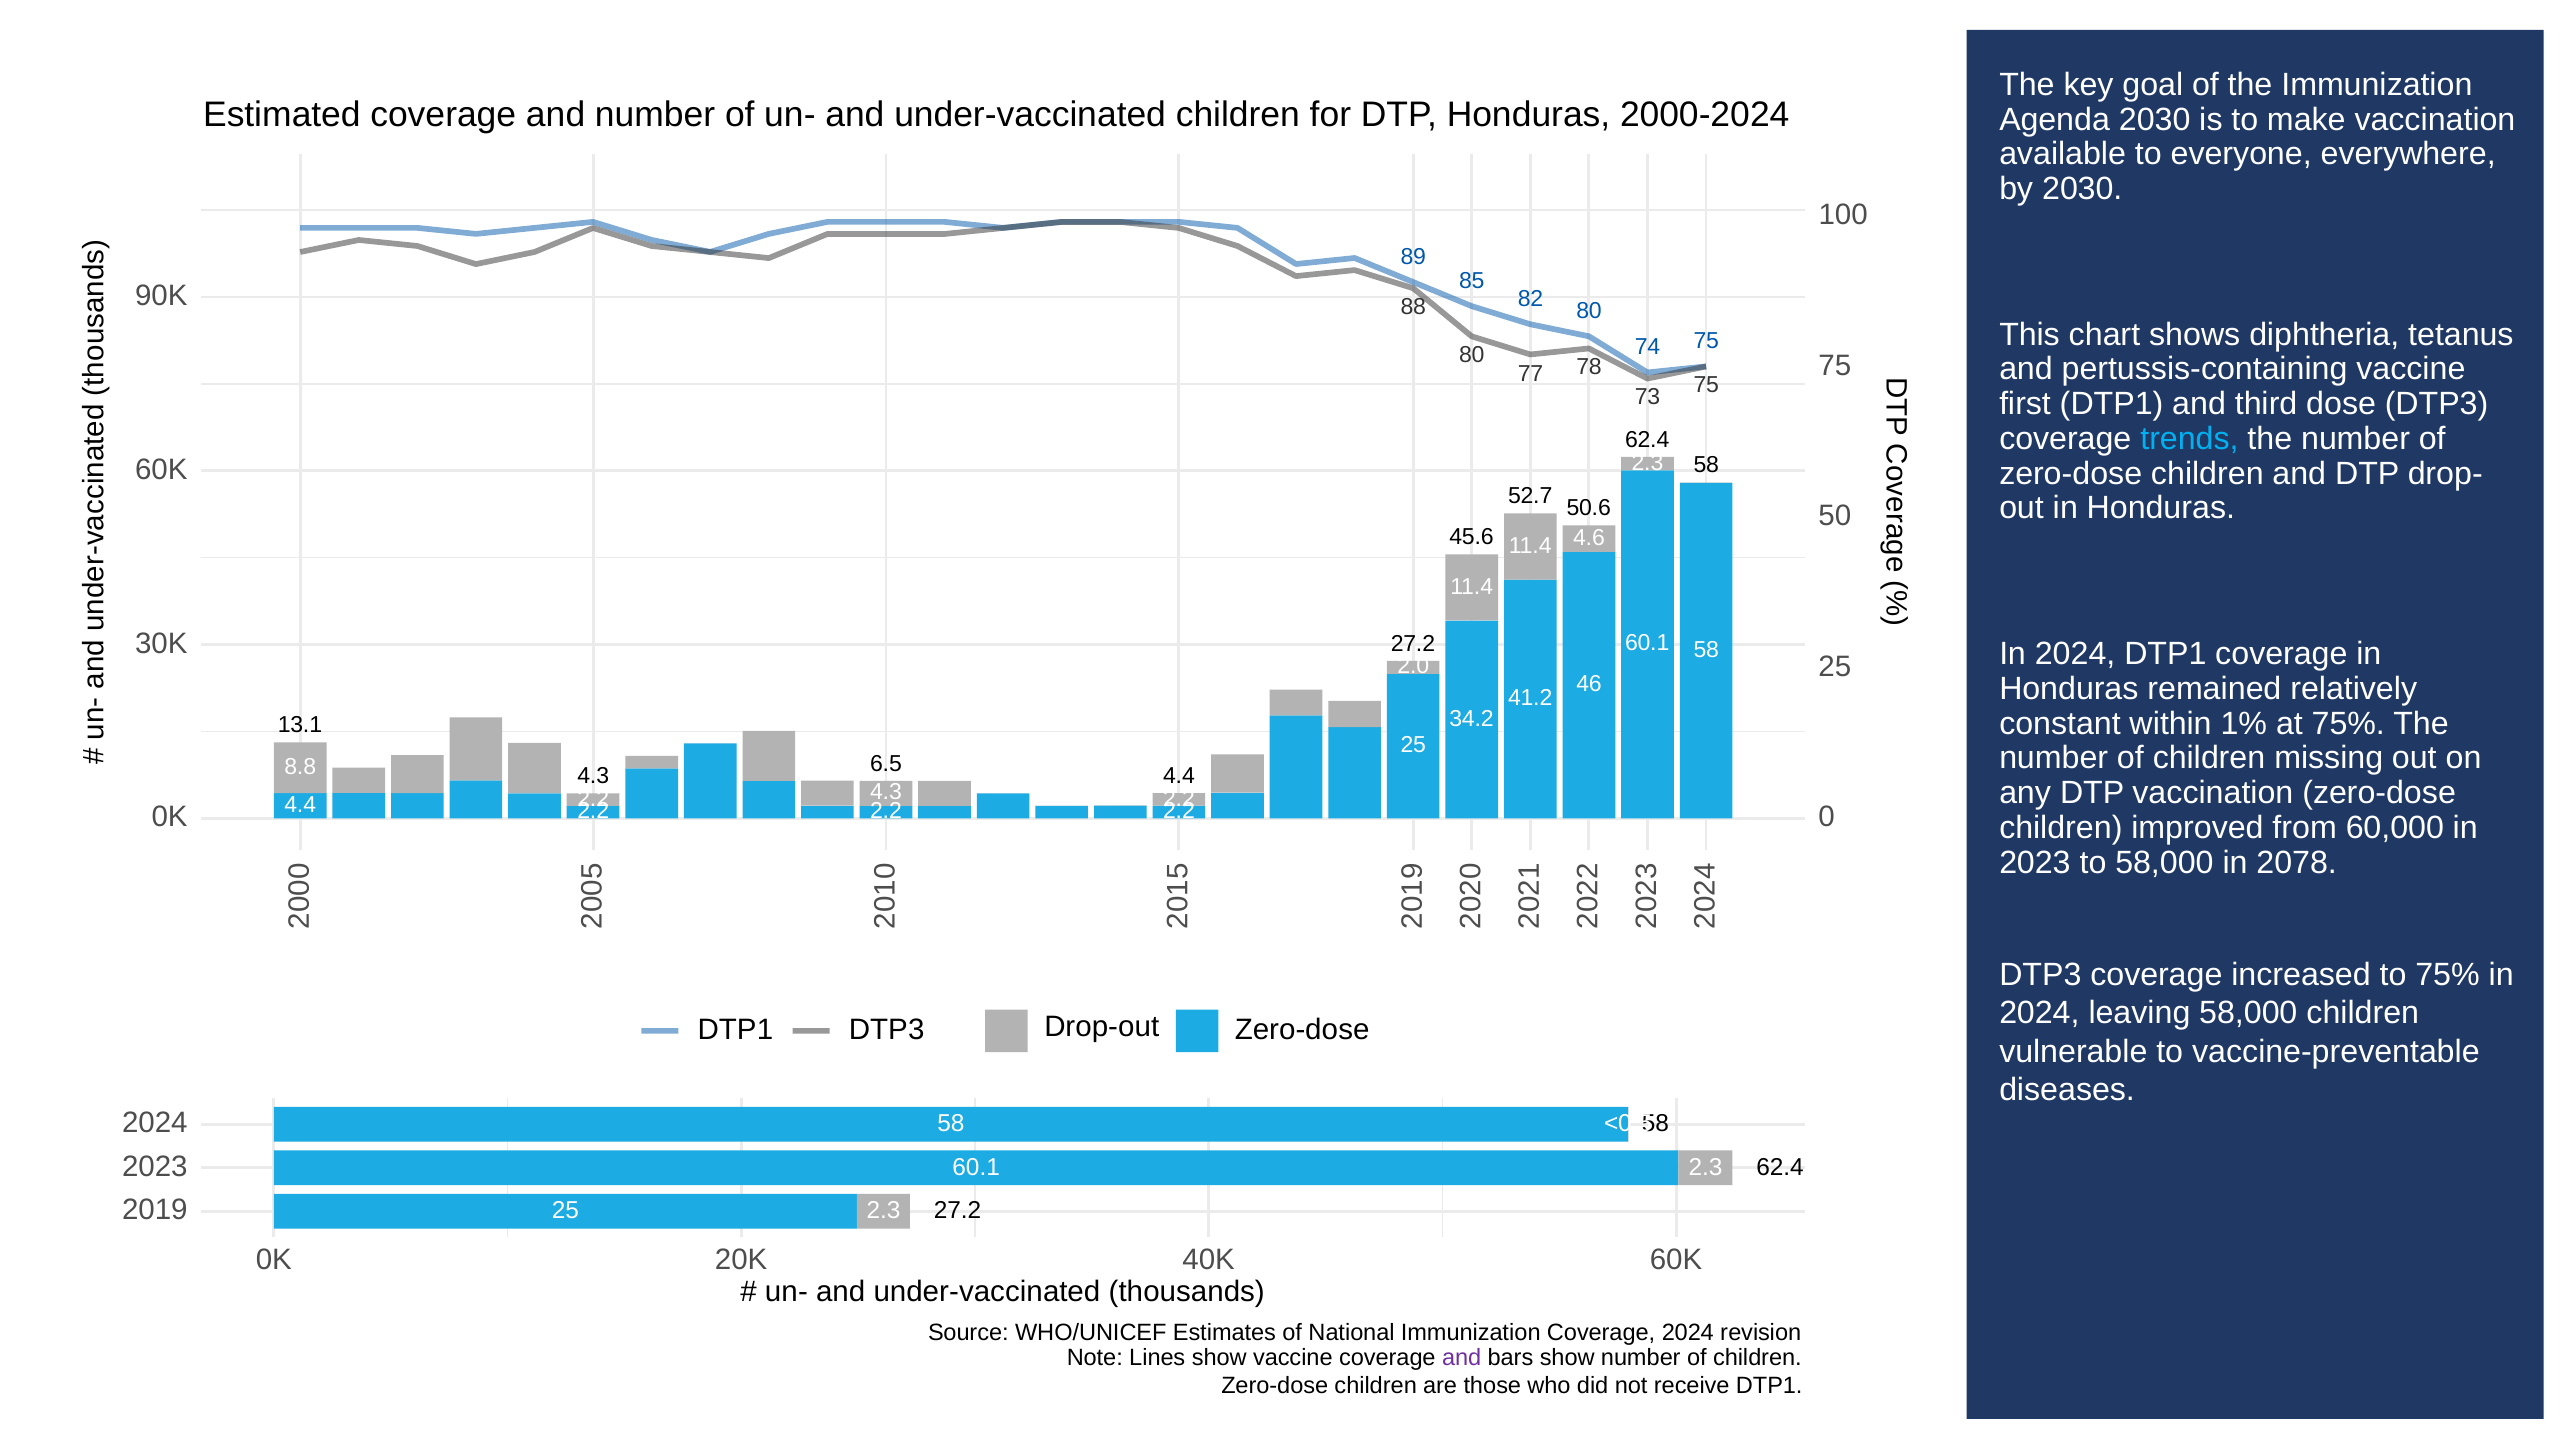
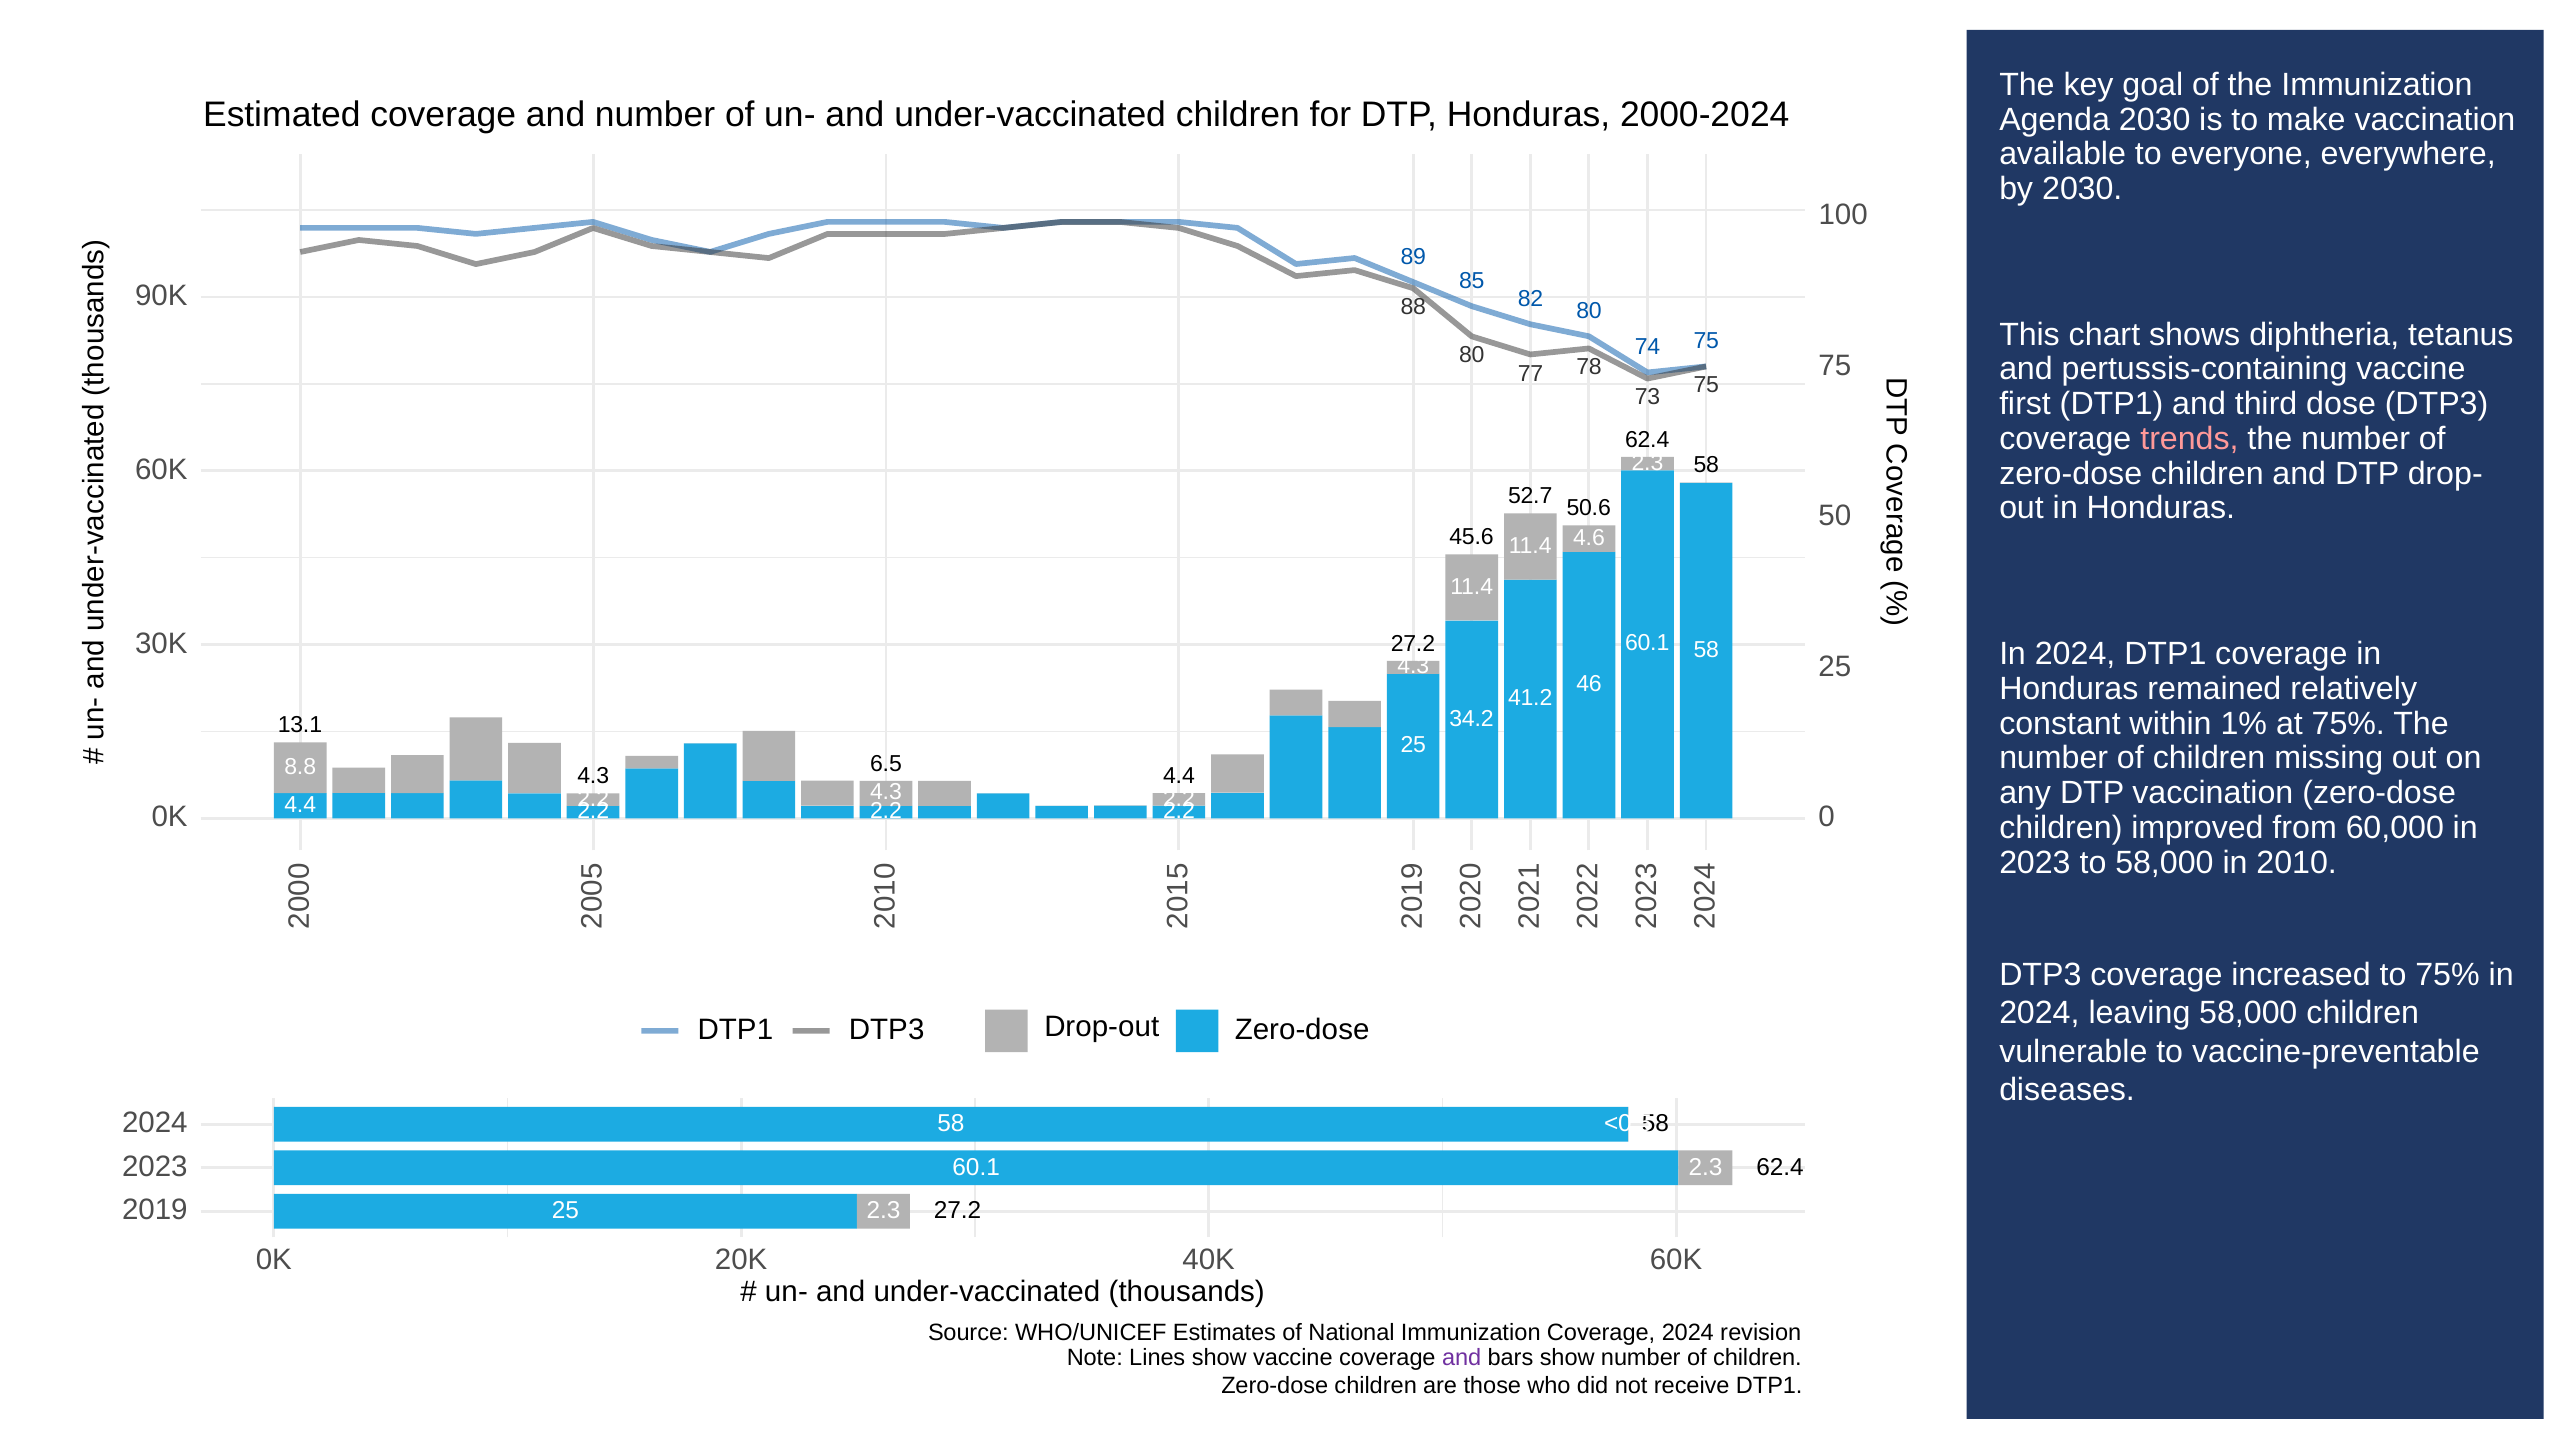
trends colour: light blue -> pink
2.0 at (1413, 666): 2.0 -> 4.3
2078: 2078 -> 2010
